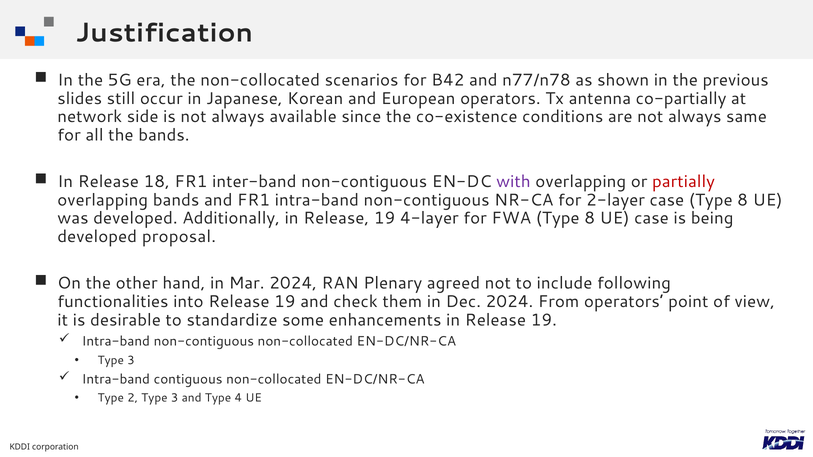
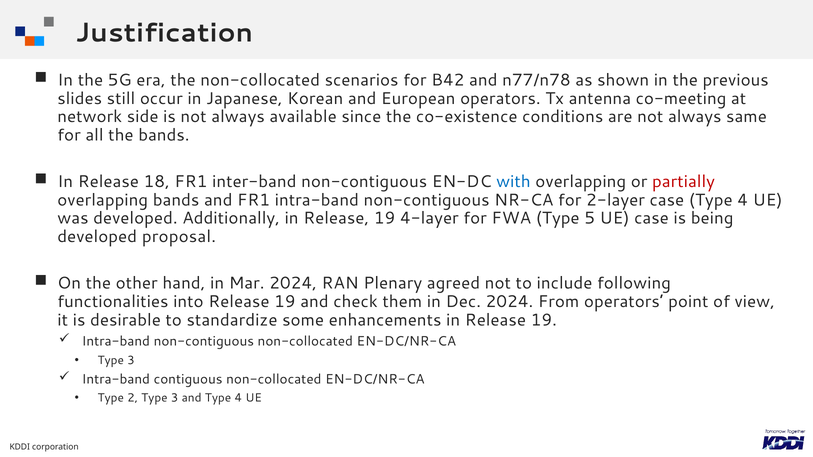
co-partially: co-partially -> co-meeting
with colour: purple -> blue
case Type 8: 8 -> 4
FWA Type 8: 8 -> 5
